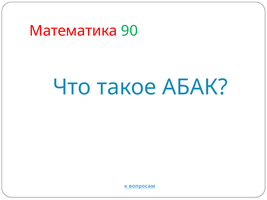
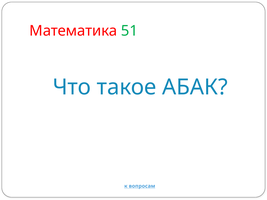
90: 90 -> 51
